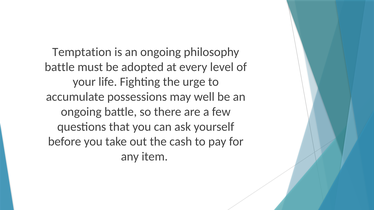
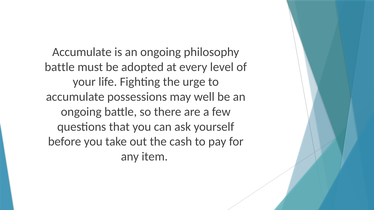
Temptation at (82, 52): Temptation -> Accumulate
